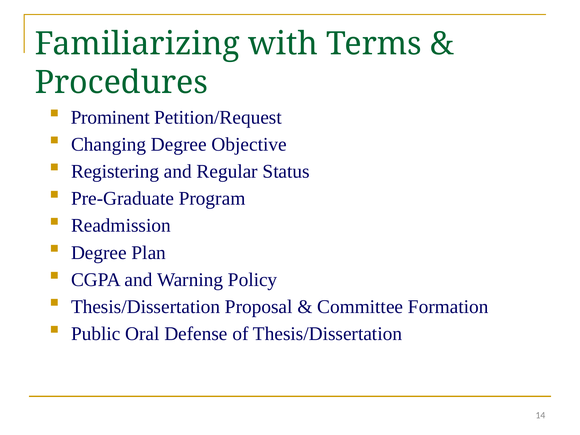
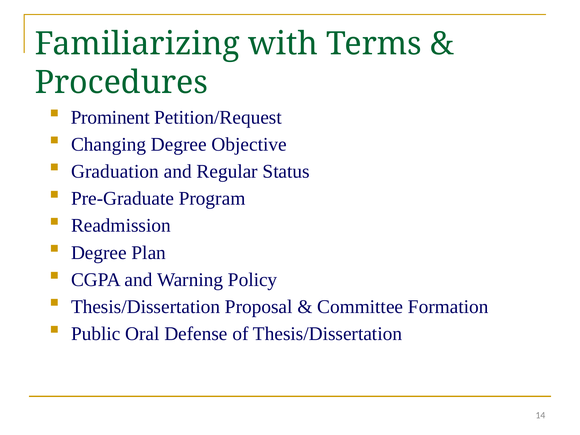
Registering: Registering -> Graduation
